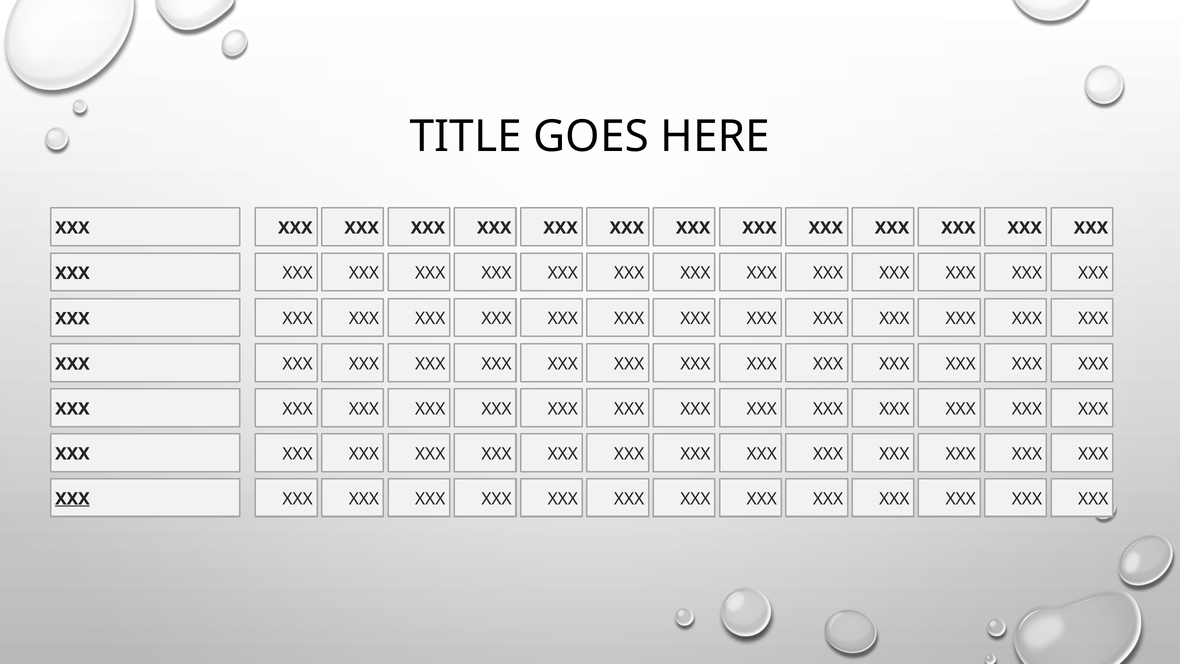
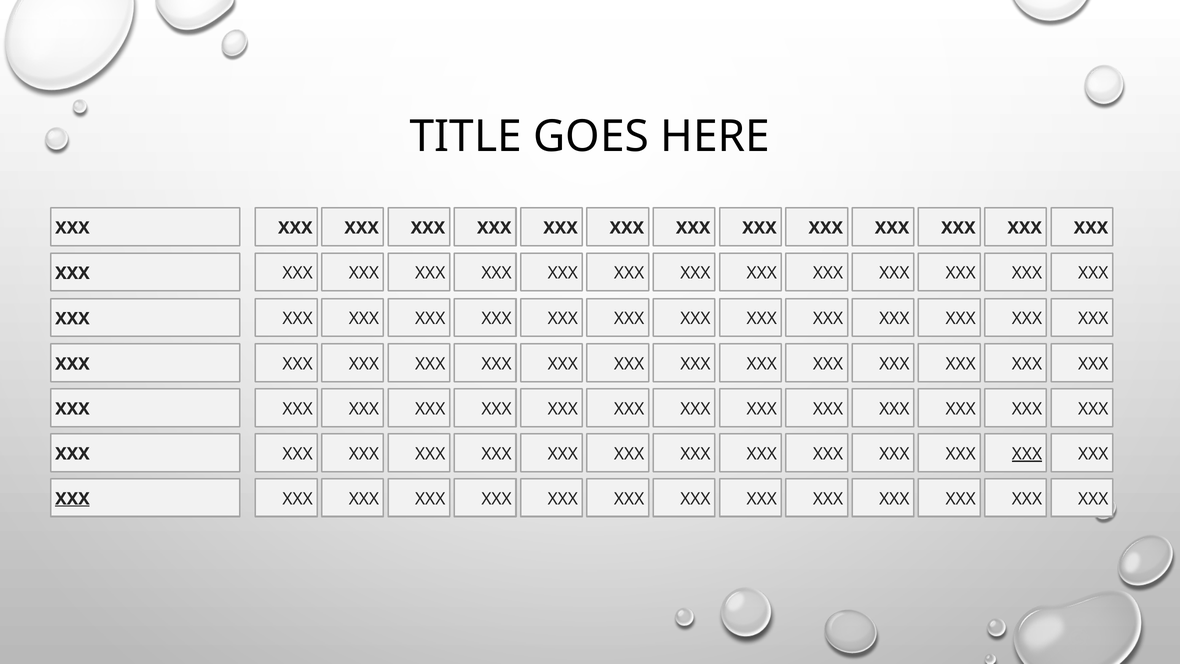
XXX at (1027, 454) underline: none -> present
